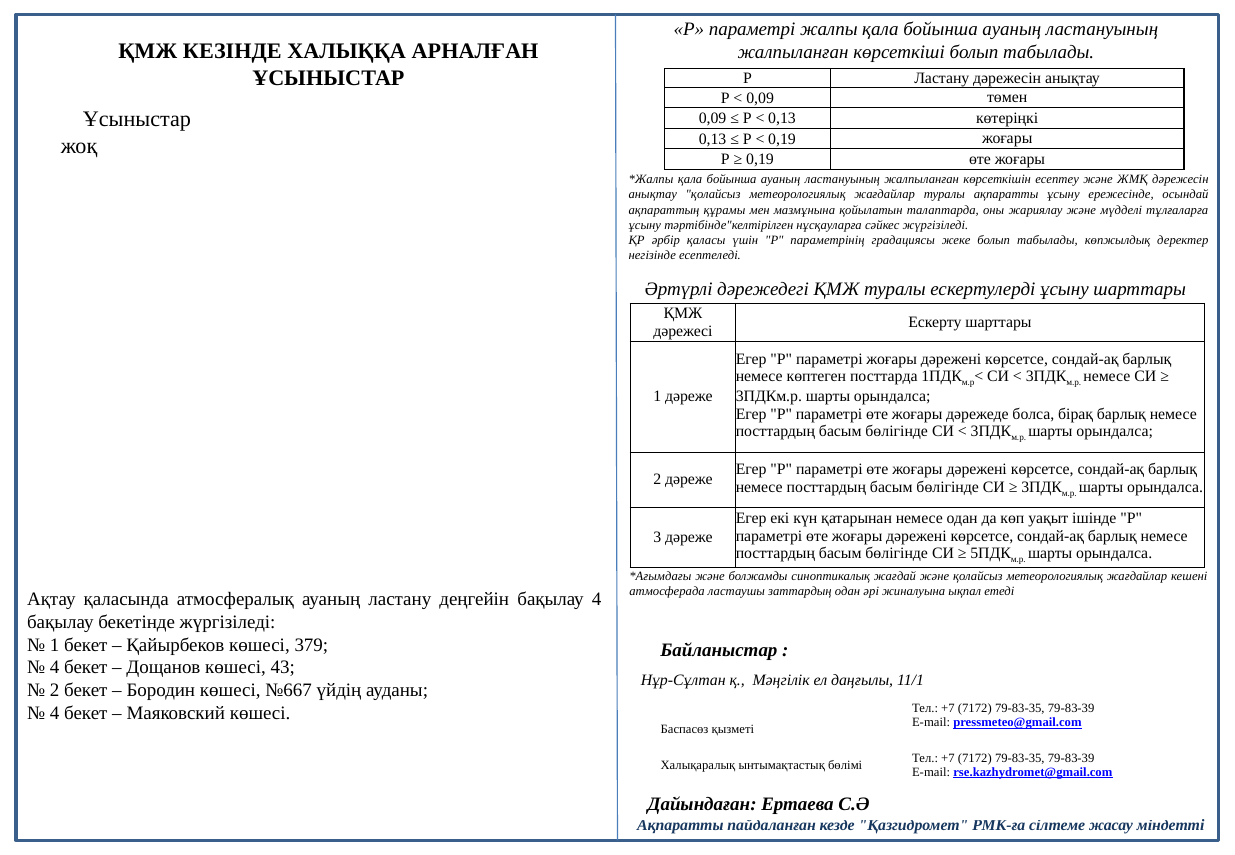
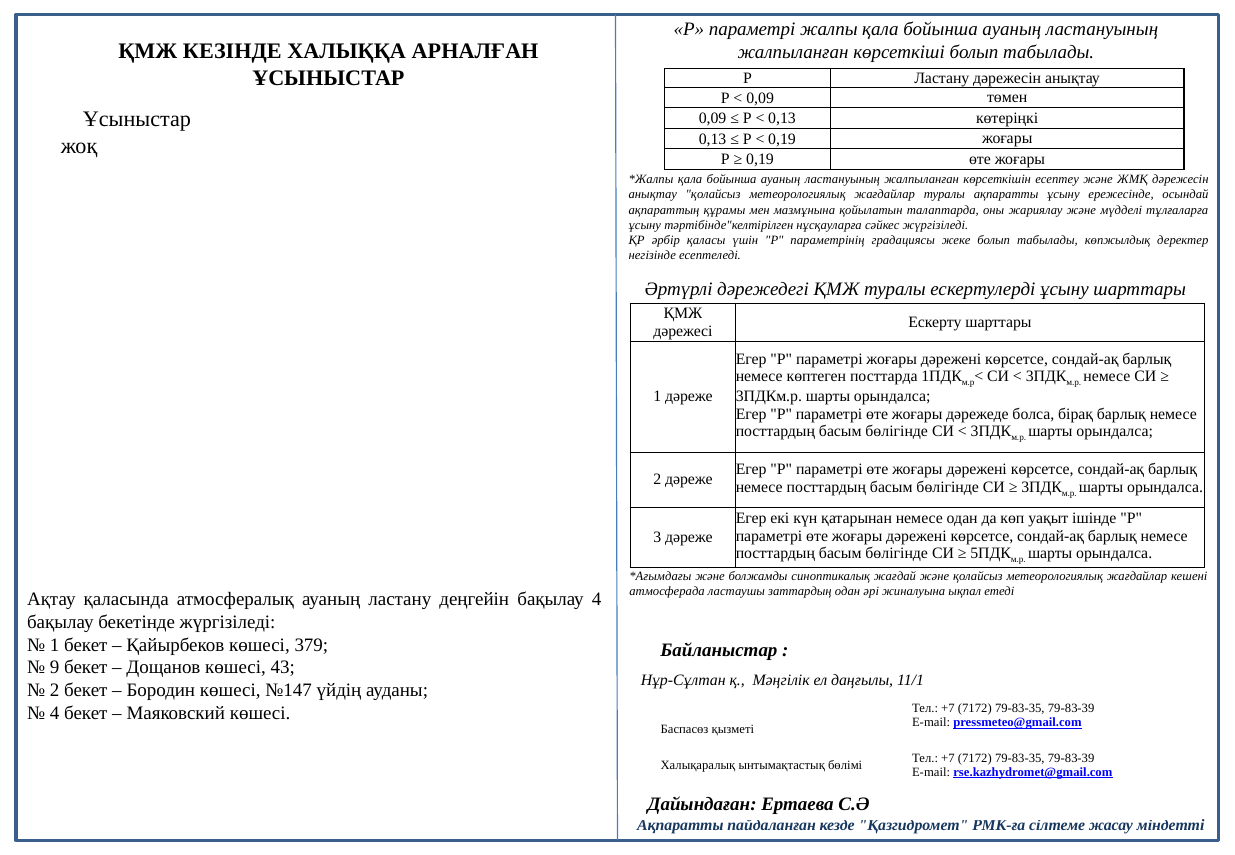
4 at (55, 668): 4 -> 9
№667: №667 -> №147
